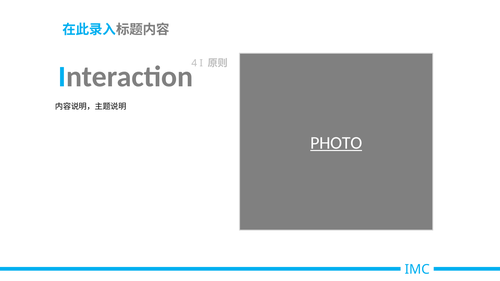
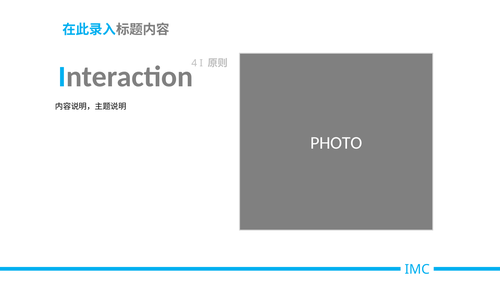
PHOTO underline: present -> none
